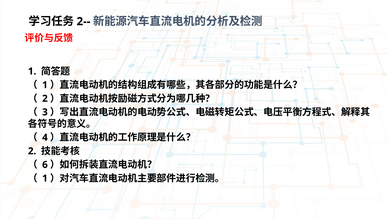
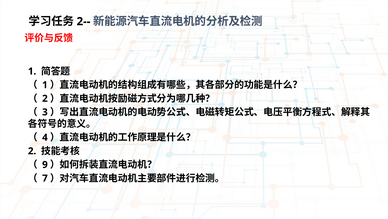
6: 6 -> 9
1 at (45, 178): 1 -> 7
